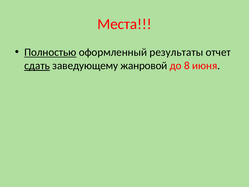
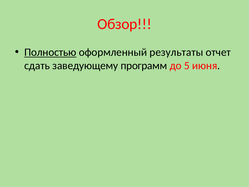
Места: Места -> Обзор
сдать underline: present -> none
жанровой: жанровой -> программ
8: 8 -> 5
